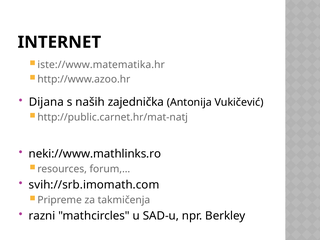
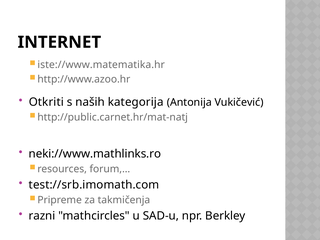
Dijana: Dijana -> Otkriti
zajednička: zajednička -> kategorija
svih://srb.imomath.com: svih://srb.imomath.com -> test://srb.imomath.com
